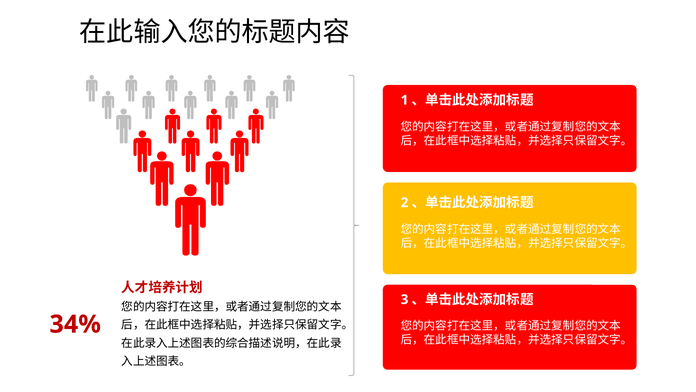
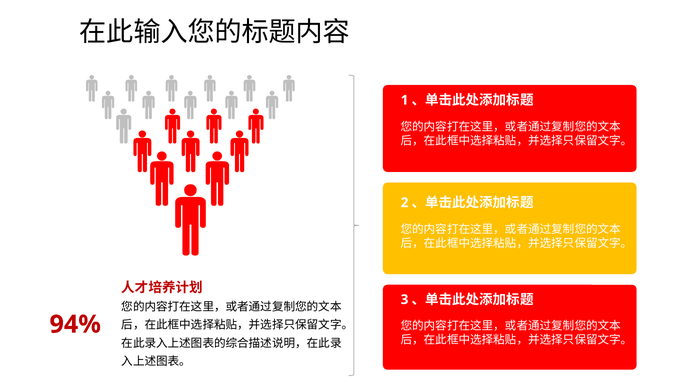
34%: 34% -> 94%
